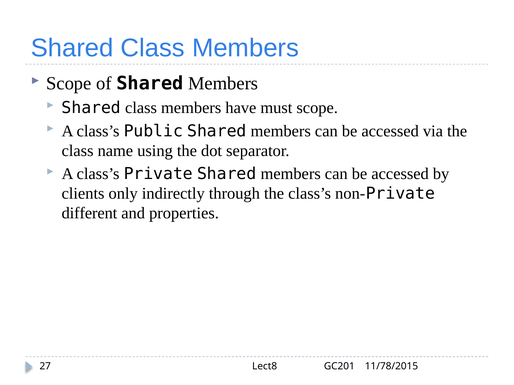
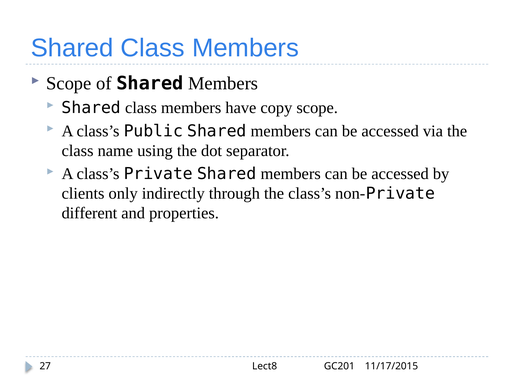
must: must -> copy
11/78/2015: 11/78/2015 -> 11/17/2015
